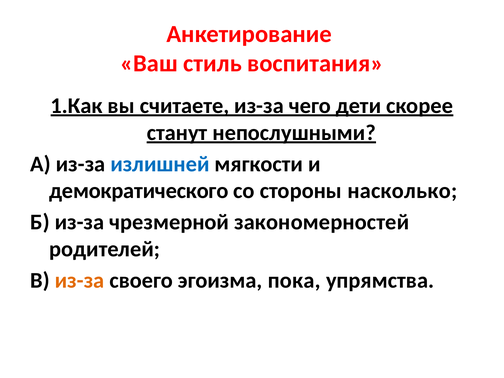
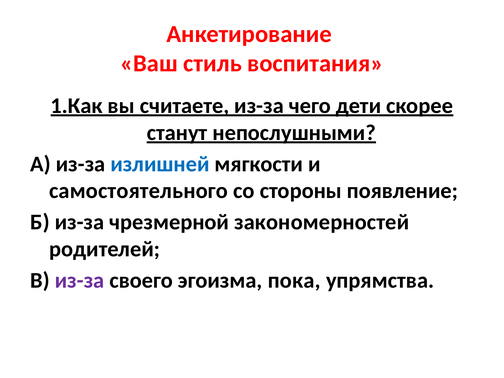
демократического: демократического -> самостоятельного
насколько: насколько -> появление
из-за at (80, 281) colour: orange -> purple
